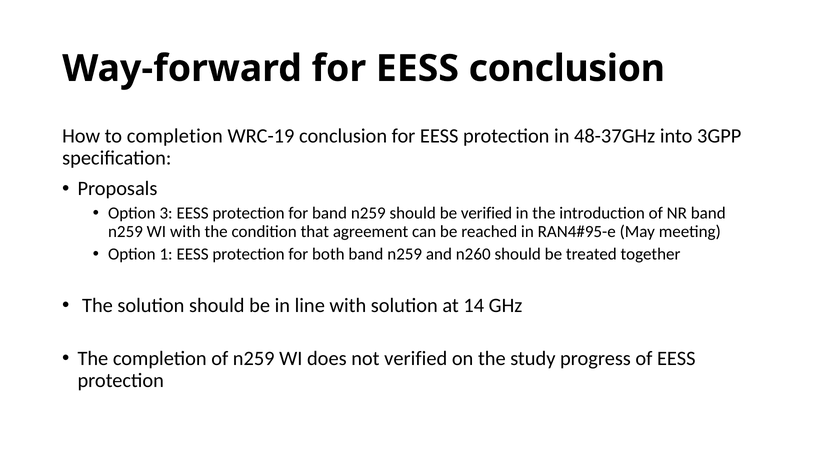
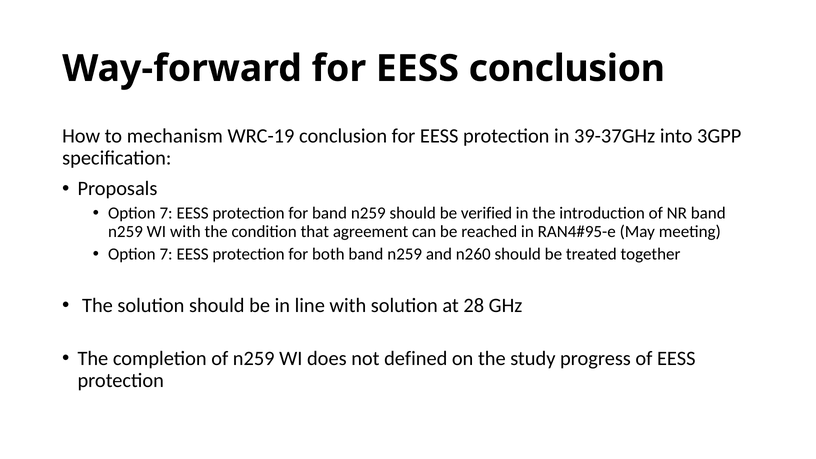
to completion: completion -> mechanism
48-37GHz: 48-37GHz -> 39-37GHz
3 at (166, 213): 3 -> 7
1 at (166, 254): 1 -> 7
14: 14 -> 28
not verified: verified -> defined
